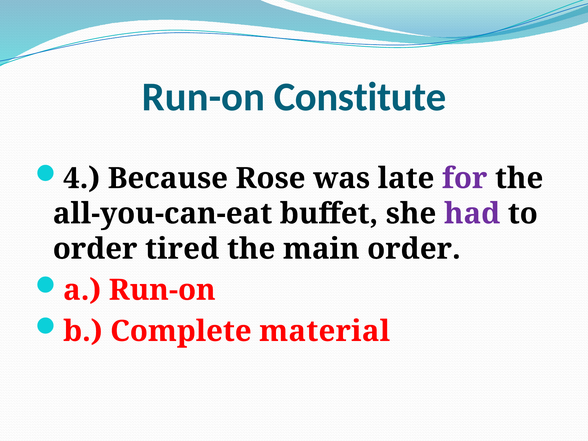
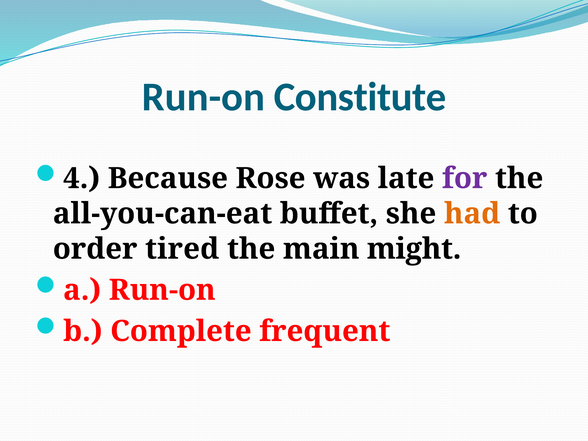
had colour: purple -> orange
main order: order -> might
material: material -> frequent
